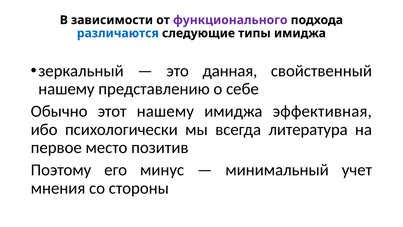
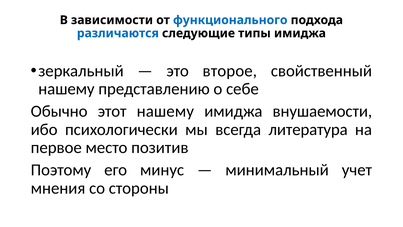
функционального colour: purple -> blue
данная: данная -> второе
эффективная: эффективная -> внушаемости
